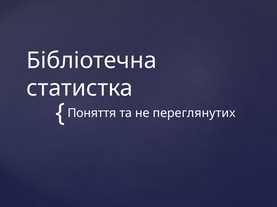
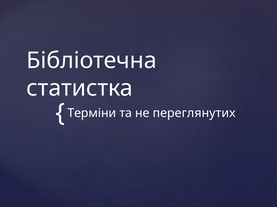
Поняття: Поняття -> Терміни
